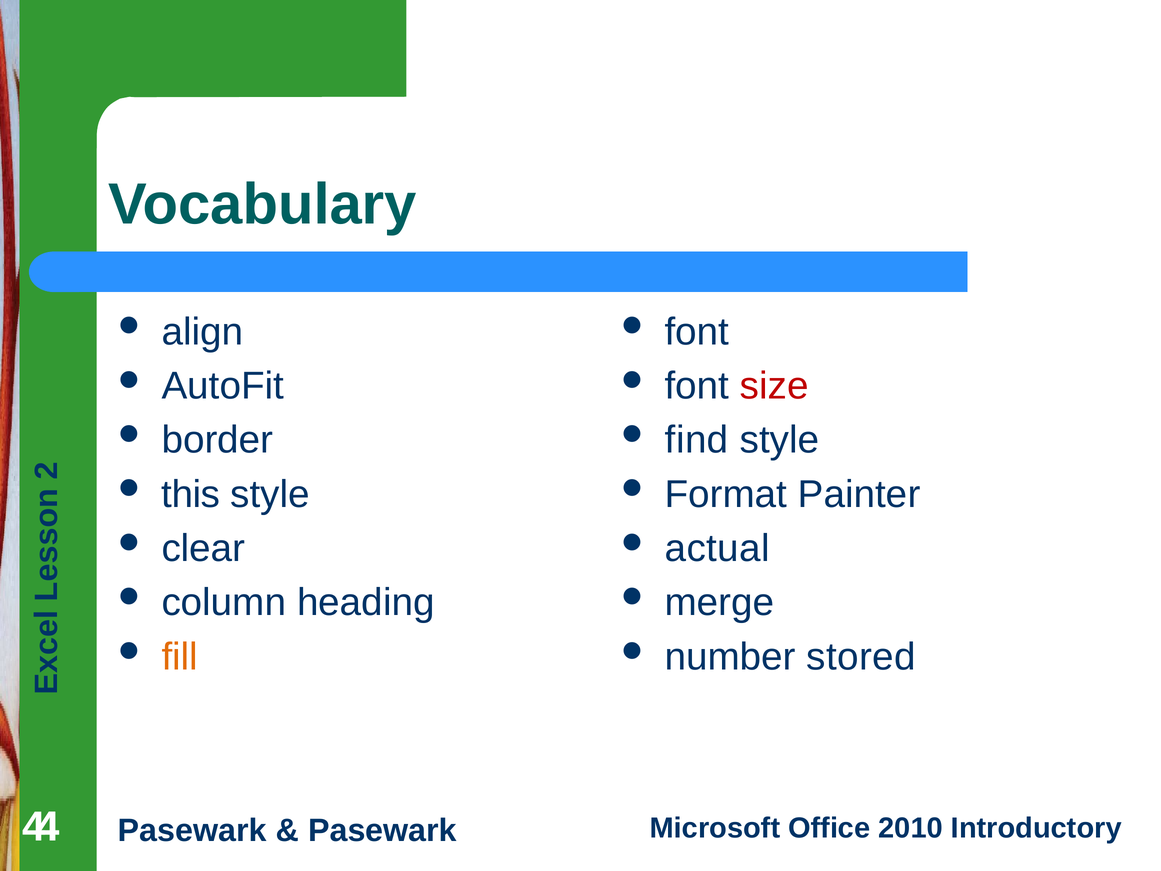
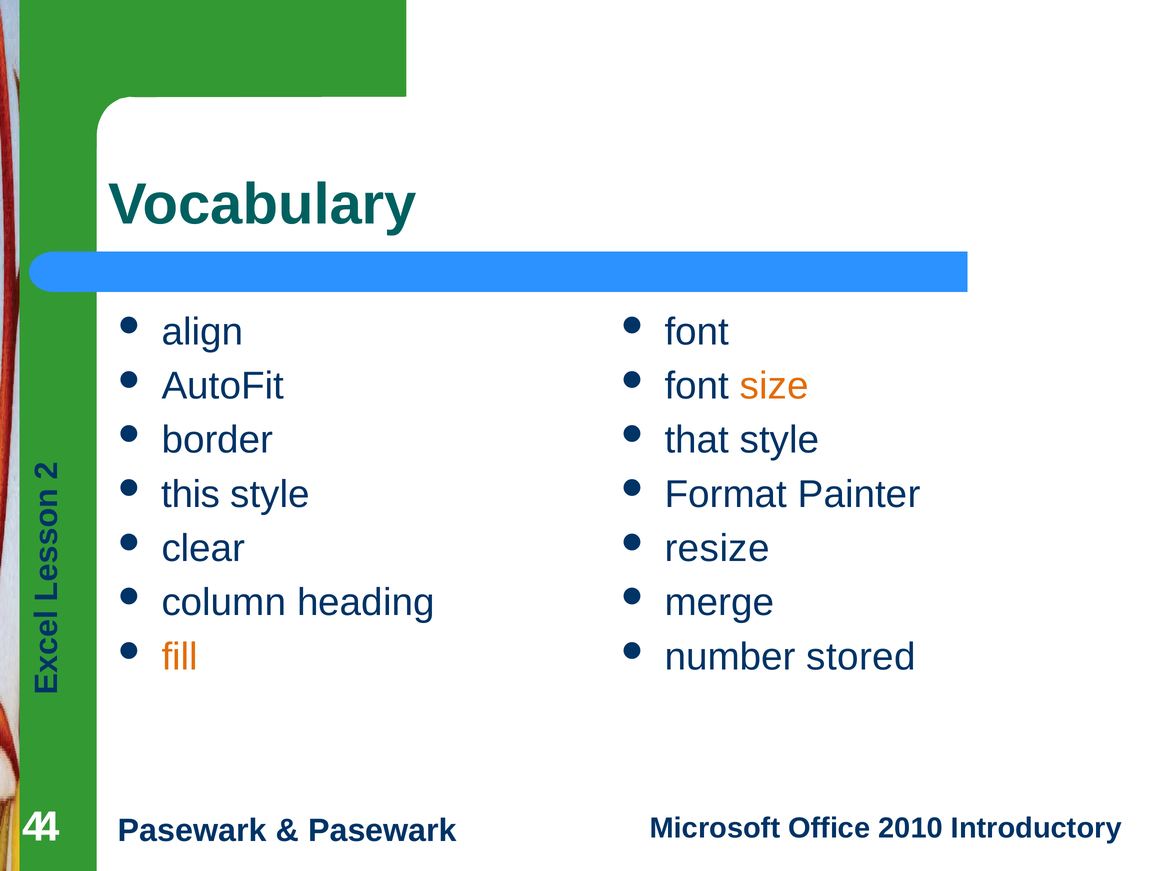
size colour: red -> orange
find: find -> that
actual: actual -> resize
